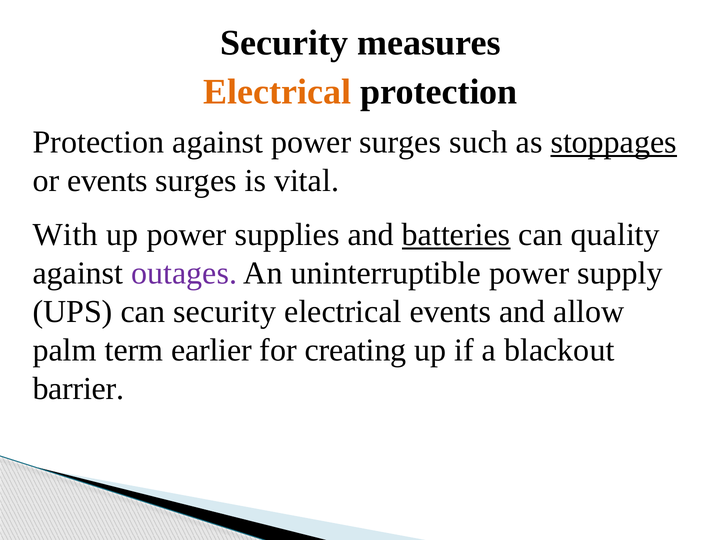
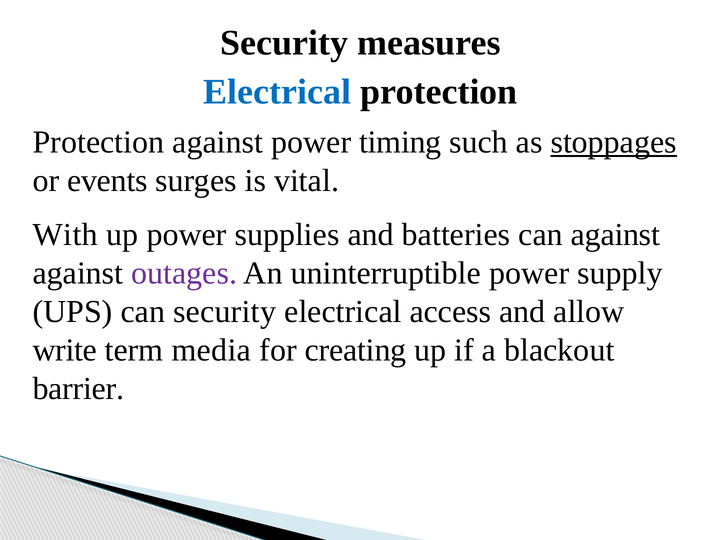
Electrical at (277, 92) colour: orange -> blue
power surges: surges -> timing
batteries underline: present -> none
can quality: quality -> against
electrical events: events -> access
palm: palm -> write
earlier: earlier -> media
